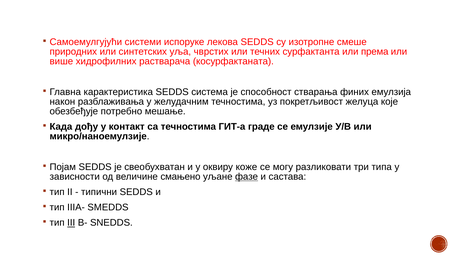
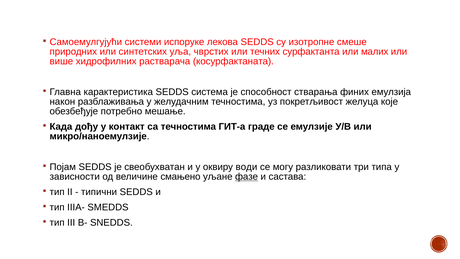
према: према -> малих
коже: коже -> води
III underline: present -> none
